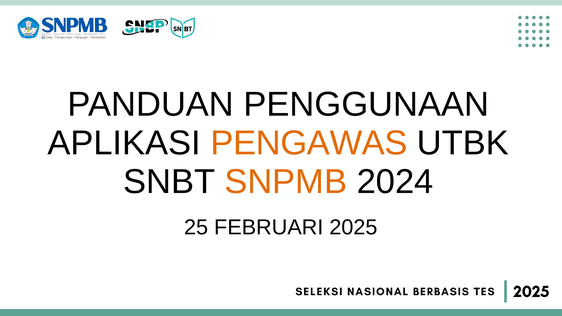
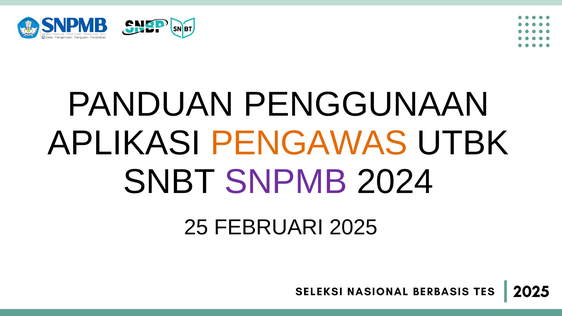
SNPMB colour: orange -> purple
